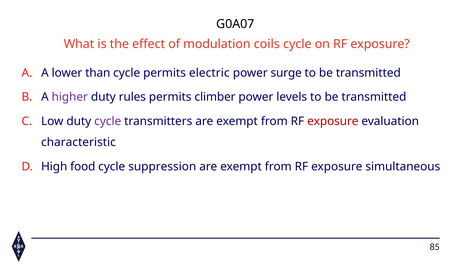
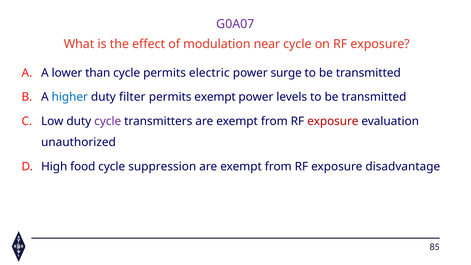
G0A07 colour: black -> purple
coils: coils -> near
higher colour: purple -> blue
rules: rules -> filter
permits climber: climber -> exempt
characteristic: characteristic -> unauthorized
simultaneous: simultaneous -> disadvantage
